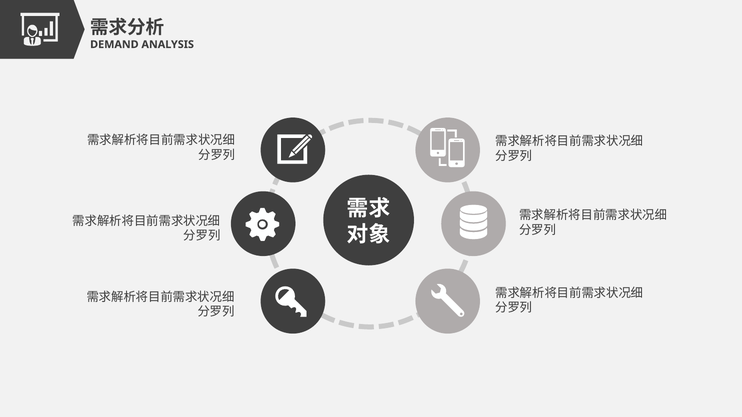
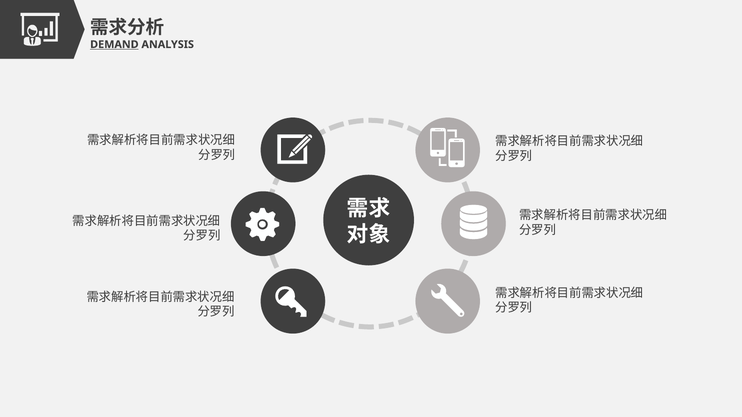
DEMAND underline: none -> present
